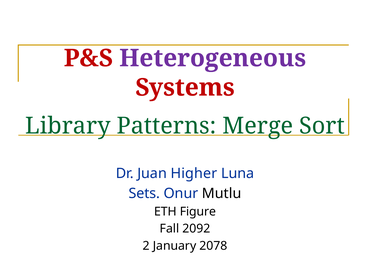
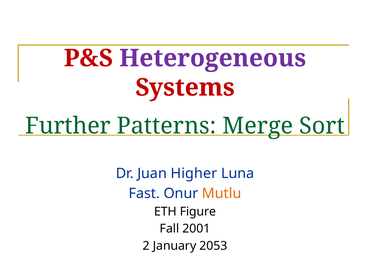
Library: Library -> Further
Sets: Sets -> Fast
Mutlu colour: black -> orange
2092: 2092 -> 2001
2078: 2078 -> 2053
